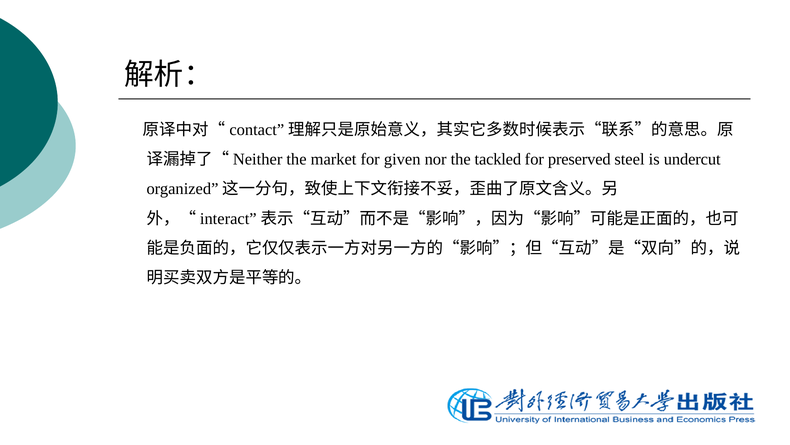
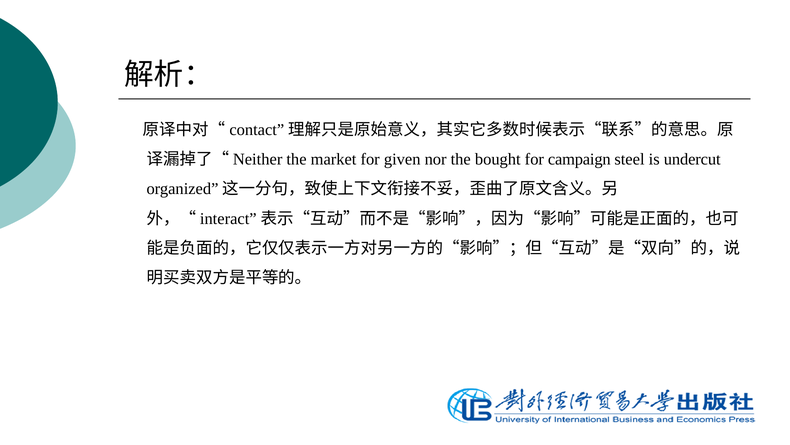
tackled: tackled -> bought
preserved: preserved -> campaign
